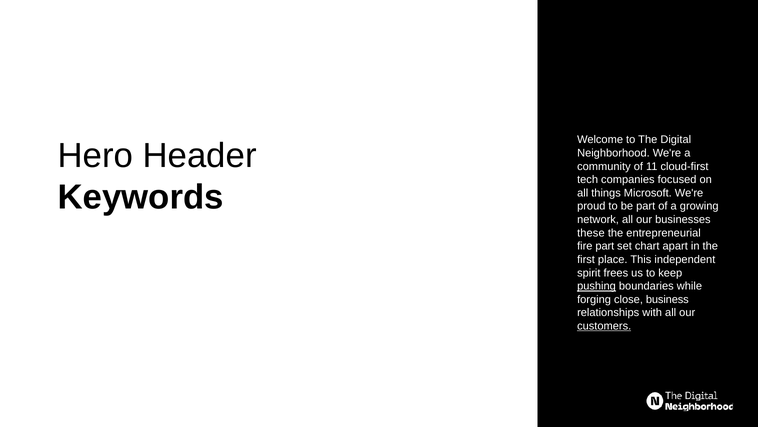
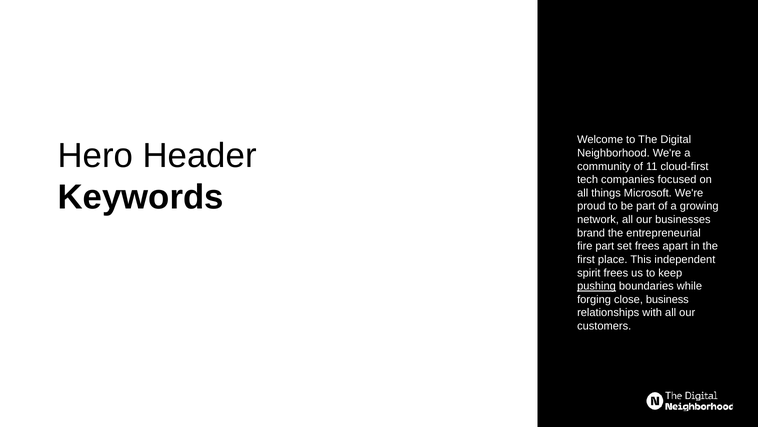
these: these -> brand
set chart: chart -> frees
customers underline: present -> none
